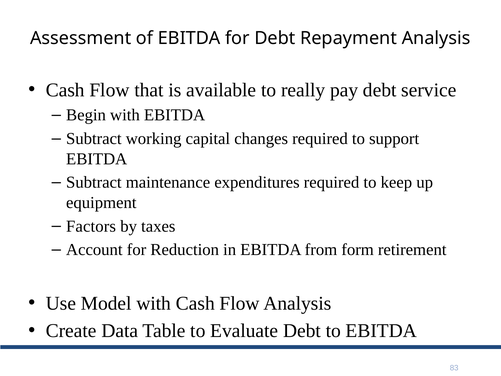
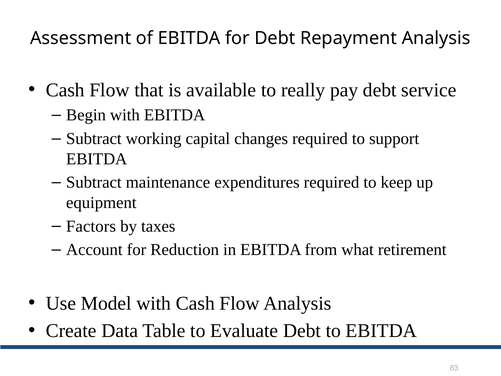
form: form -> what
